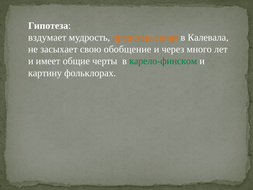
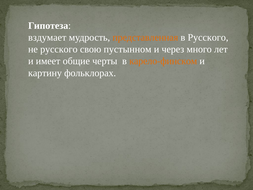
в Калевала: Калевала -> Русского
не засыхает: засыхает -> русского
обобщение: обобщение -> пустынном
карело-финском colour: green -> orange
